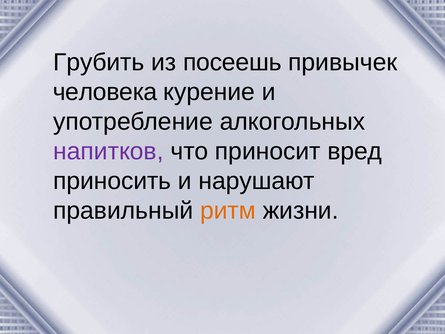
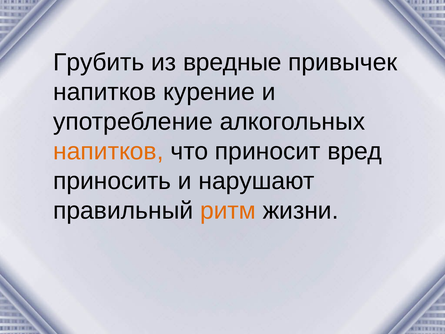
посеешь: посеешь -> вредные
человека at (105, 92): человека -> напитков
напитков at (108, 151) colour: purple -> orange
